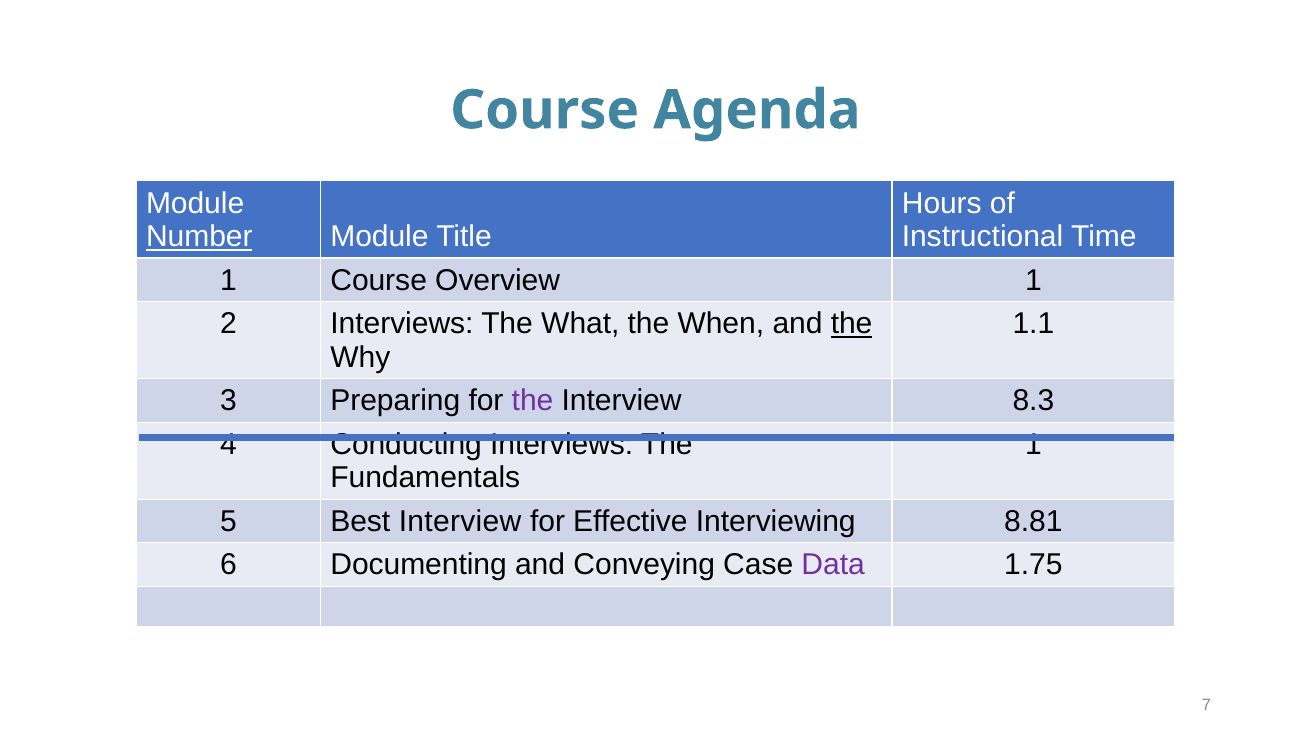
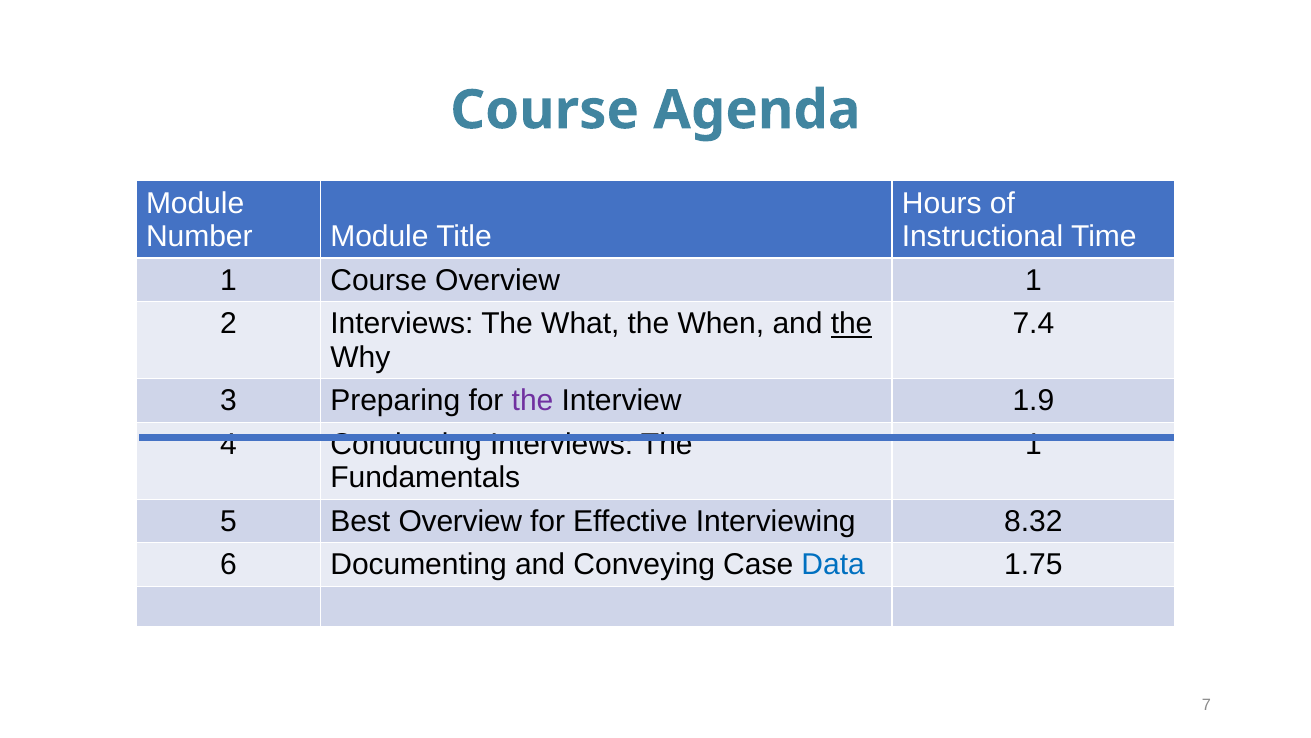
Number underline: present -> none
1.1: 1.1 -> 7.4
8.3: 8.3 -> 1.9
Best Interview: Interview -> Overview
8.81: 8.81 -> 8.32
Data colour: purple -> blue
